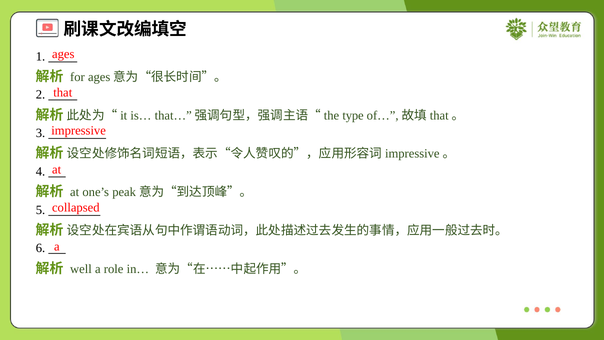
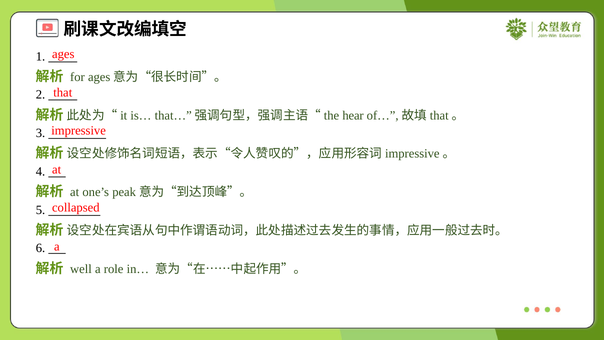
type: type -> hear
